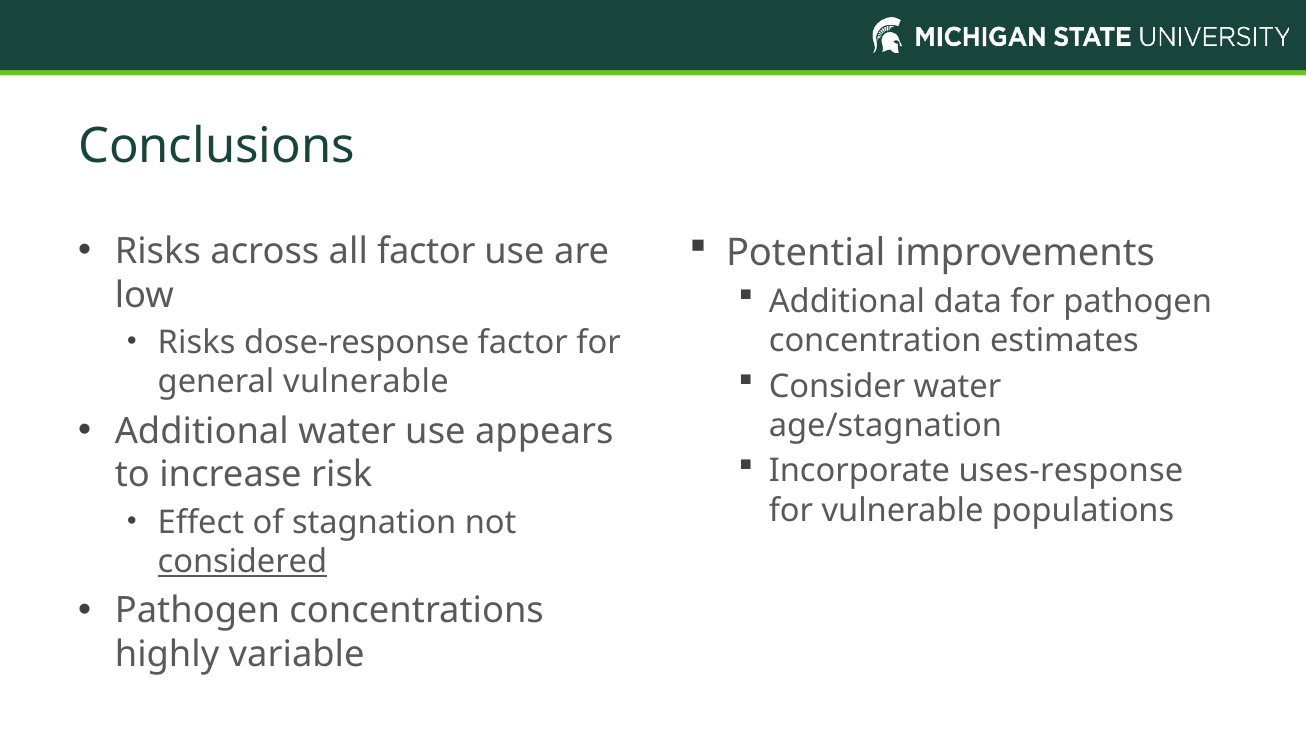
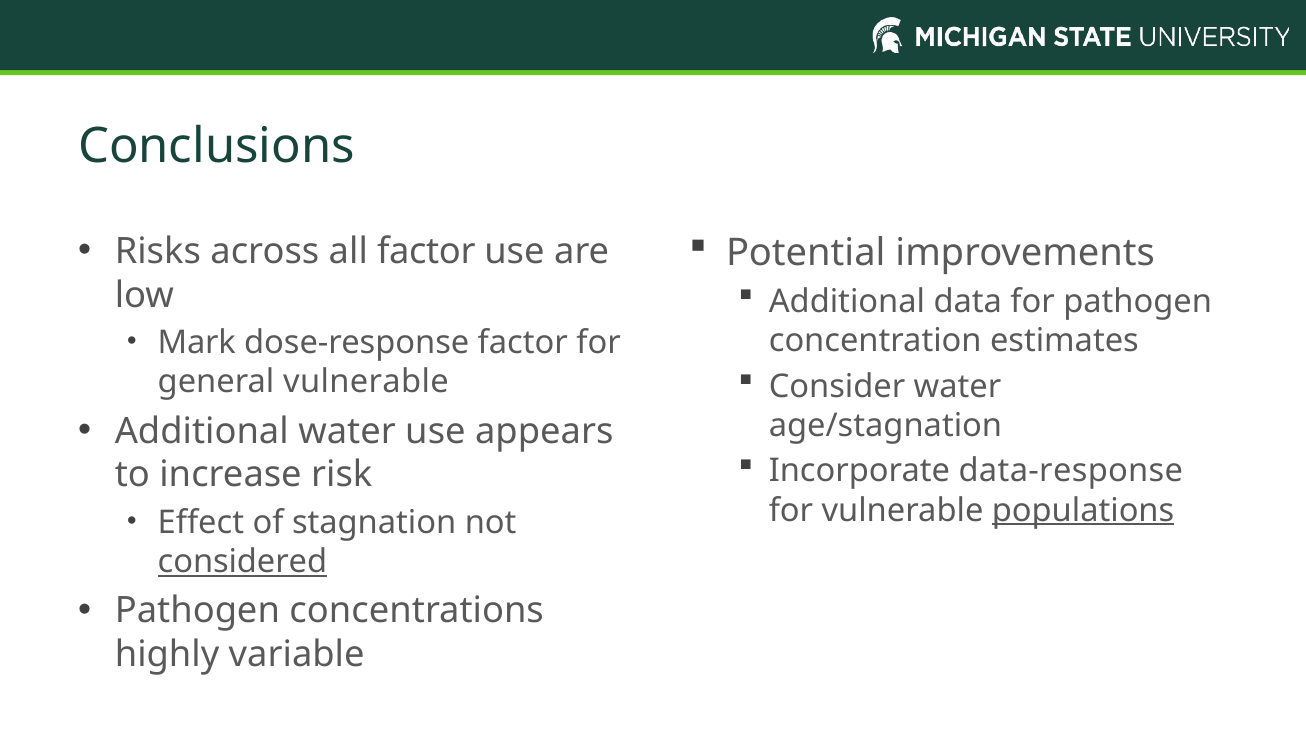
Risks at (197, 343): Risks -> Mark
uses-response: uses-response -> data-response
populations underline: none -> present
